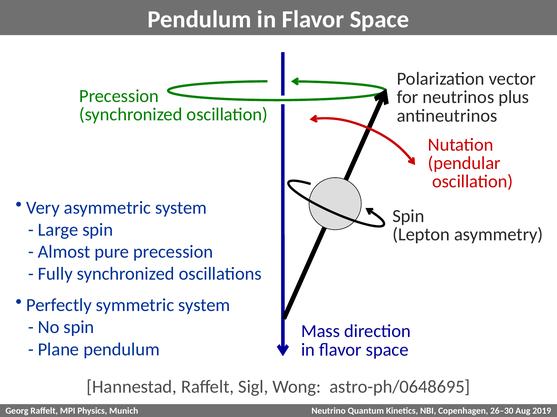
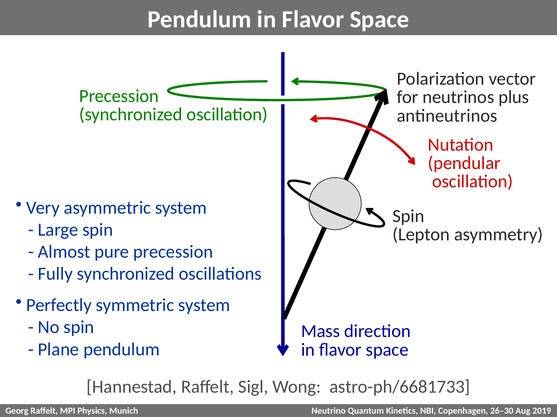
astro-ph/0648695: astro-ph/0648695 -> astro-ph/6681733
